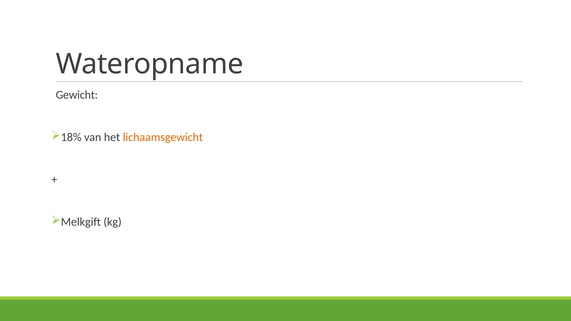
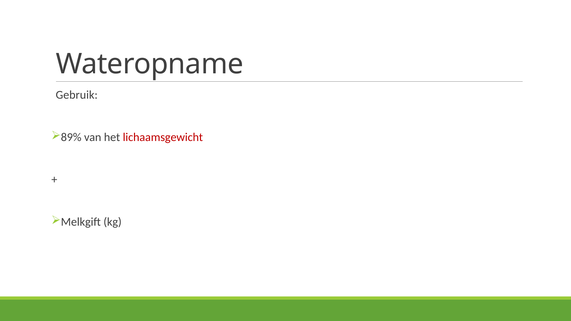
Gewicht: Gewicht -> Gebruik
18%: 18% -> 89%
lichaamsgewicht colour: orange -> red
